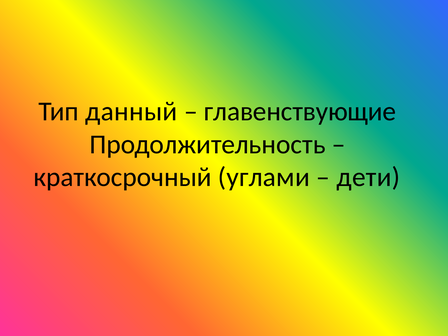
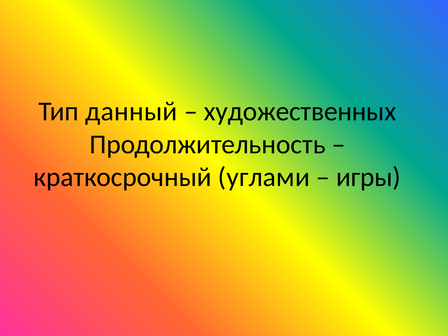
главенствующие: главенствующие -> художественных
дети: дети -> игры
